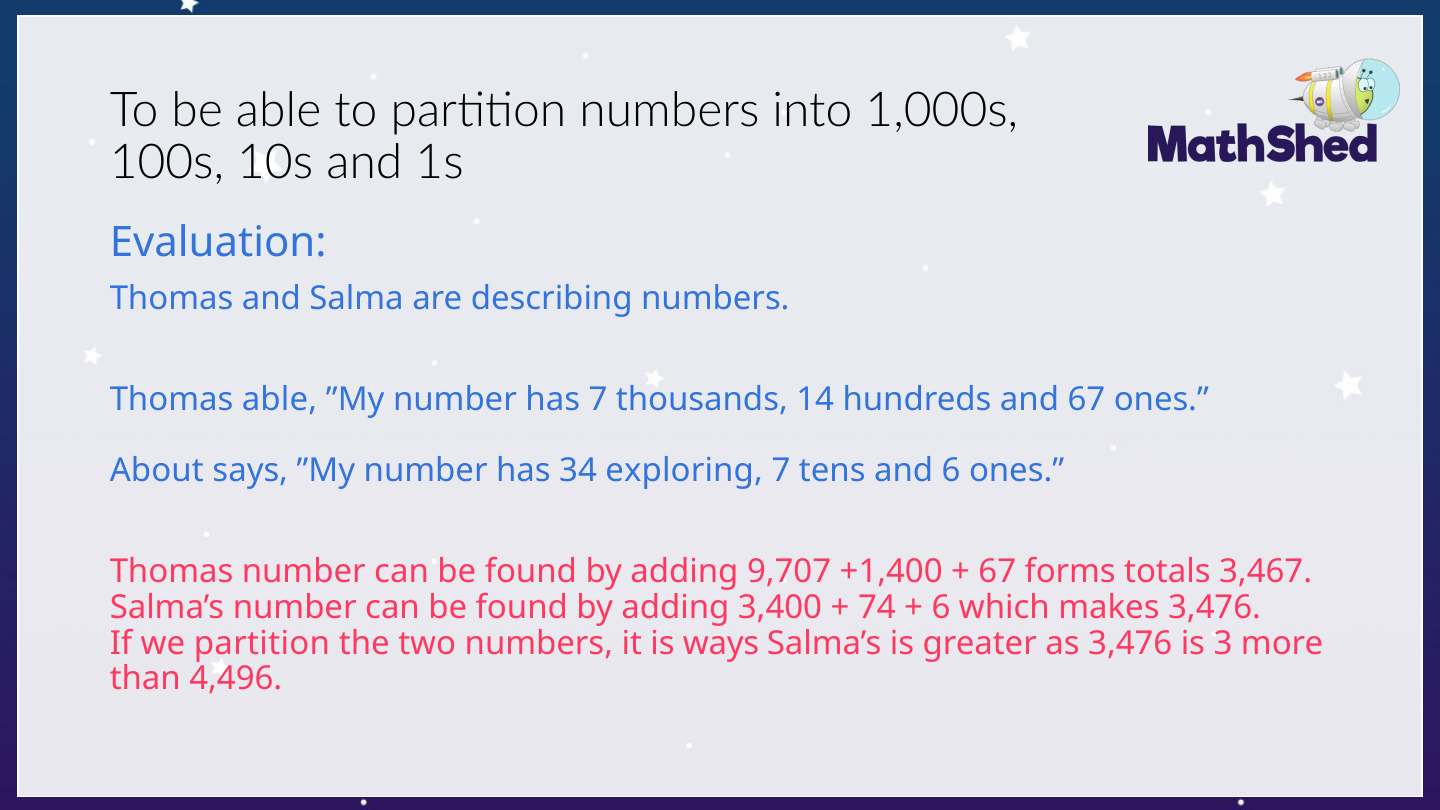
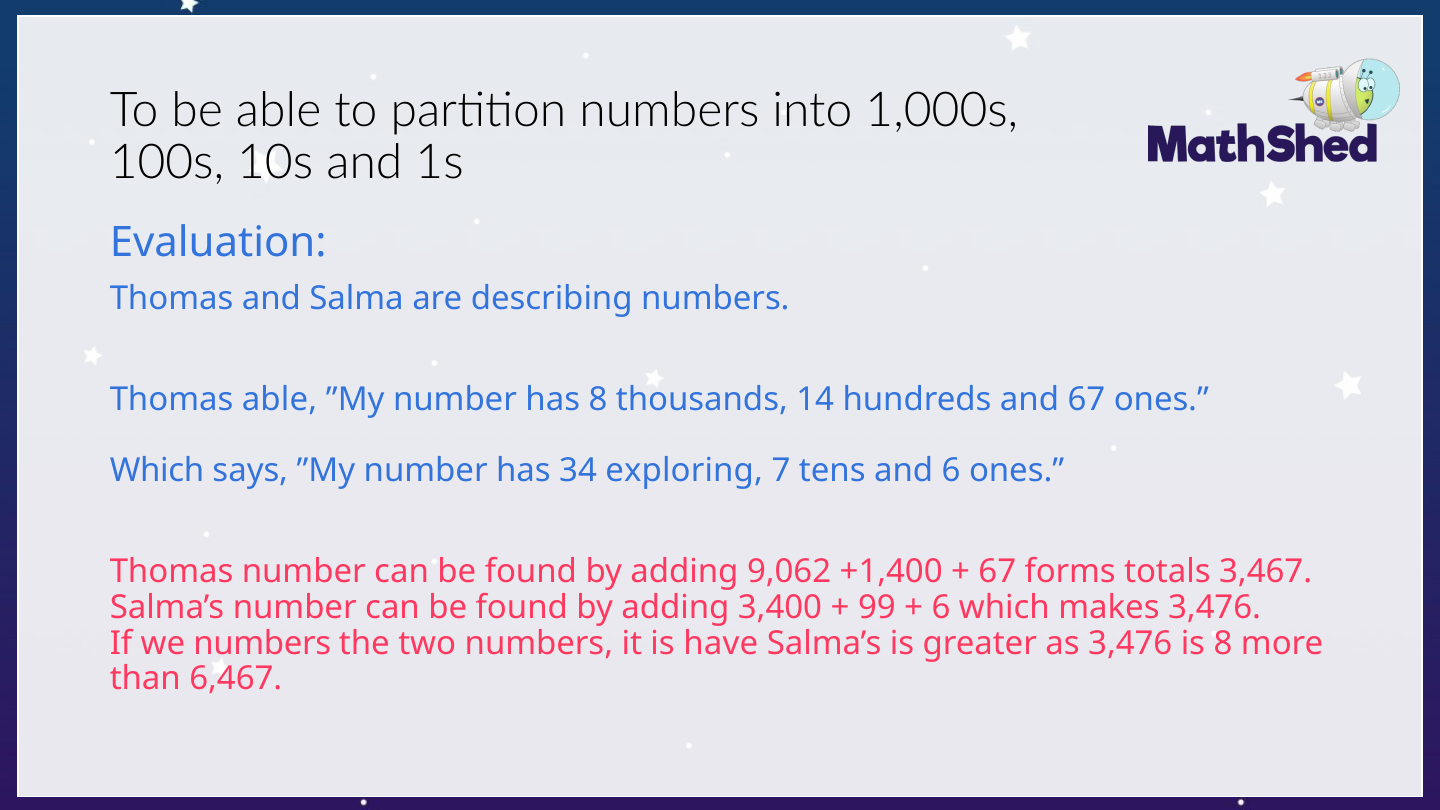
has 7: 7 -> 8
About at (157, 471): About -> Which
9,707: 9,707 -> 9,062
74: 74 -> 99
we partition: partition -> numbers
ways: ways -> have
is 3: 3 -> 8
4,496: 4,496 -> 6,467
